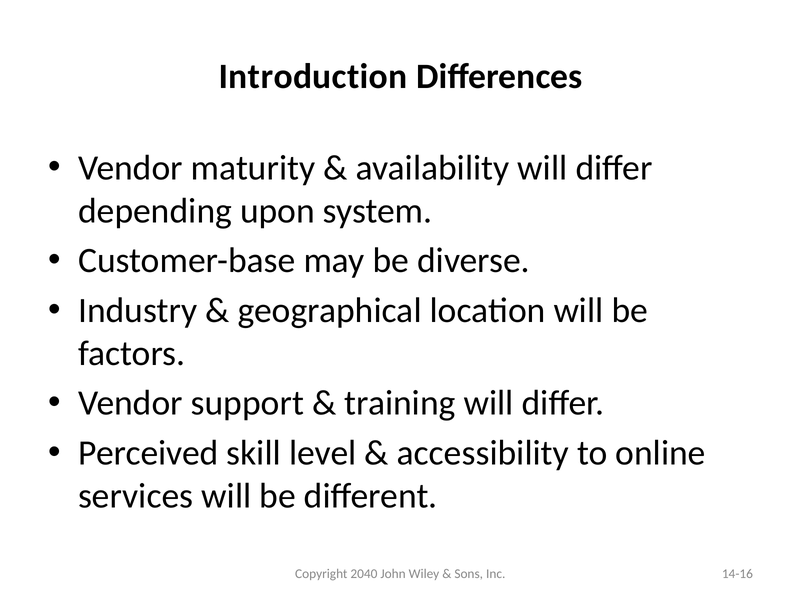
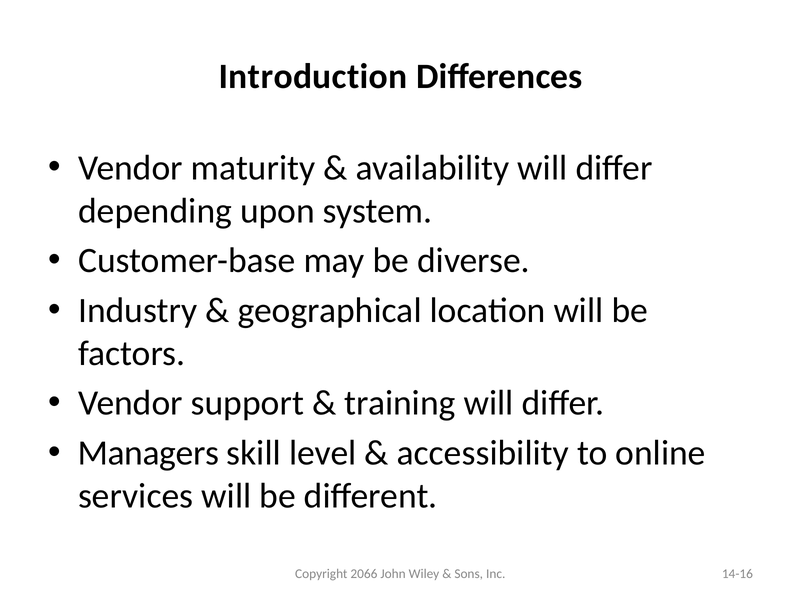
Perceived: Perceived -> Managers
2040: 2040 -> 2066
